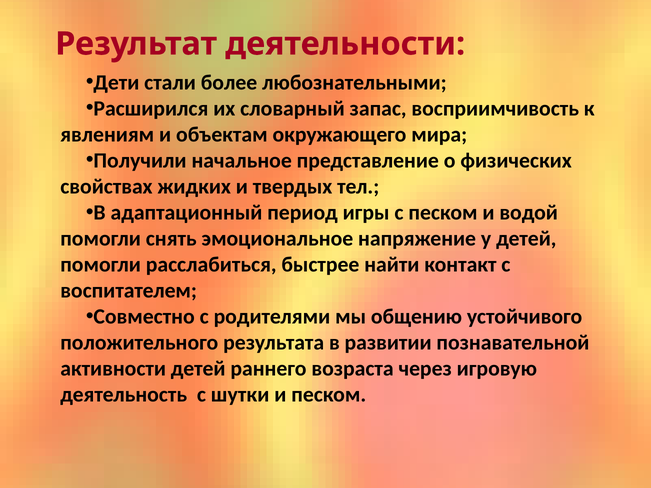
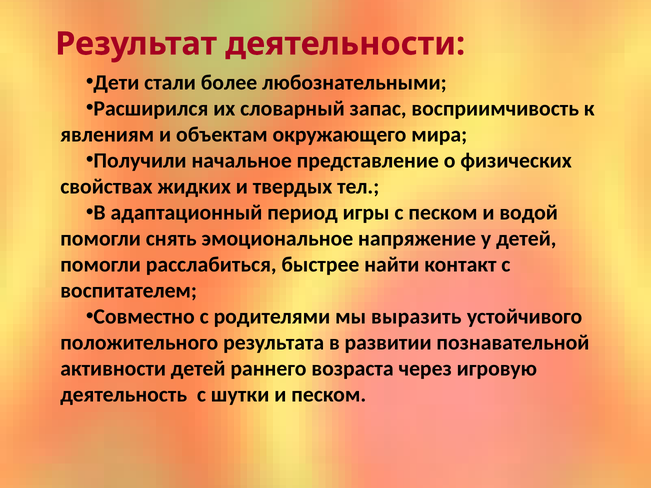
общению: общению -> выразить
